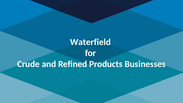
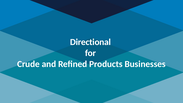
Waterfield: Waterfield -> Directional
